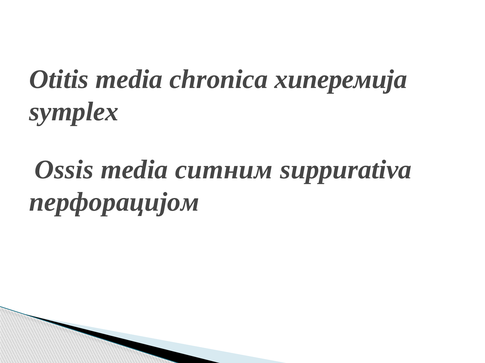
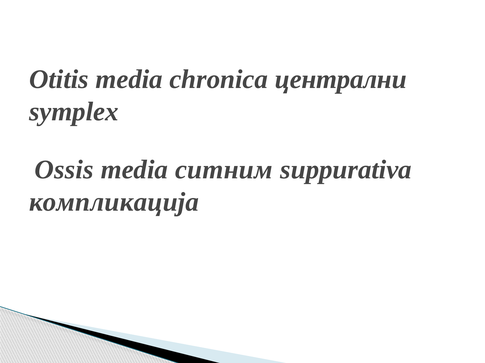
хиперемија: хиперемија -> централни
перфорацијом: перфорацијом -> компликација
